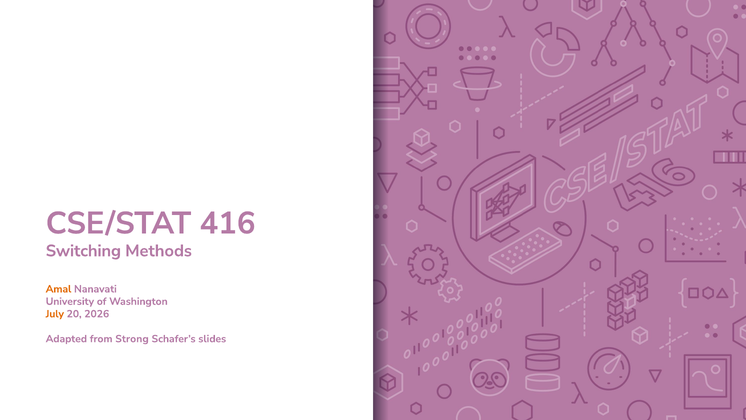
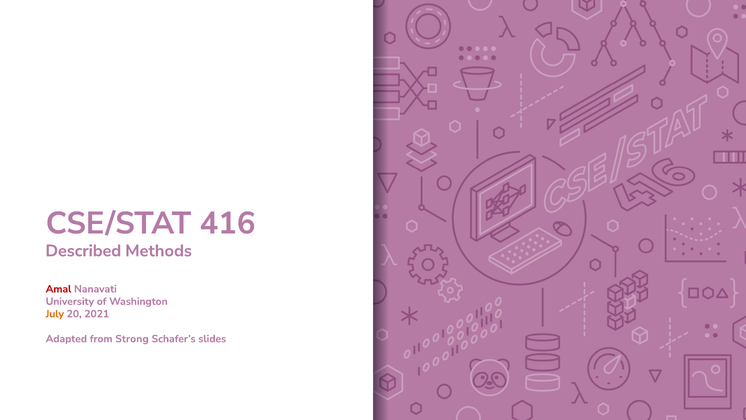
Switching: Switching -> Described
Amal colour: orange -> red
2026: 2026 -> 2021
